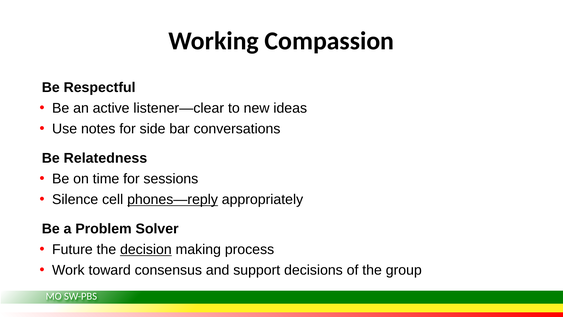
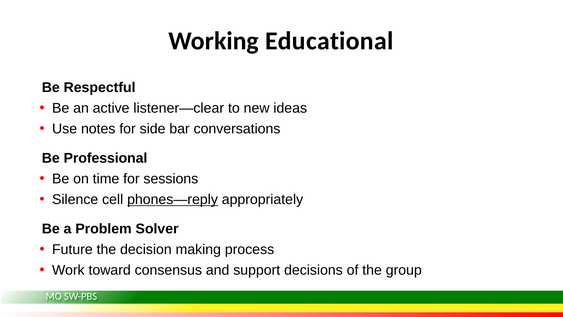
Compassion: Compassion -> Educational
Relatedness: Relatedness -> Professional
decision underline: present -> none
